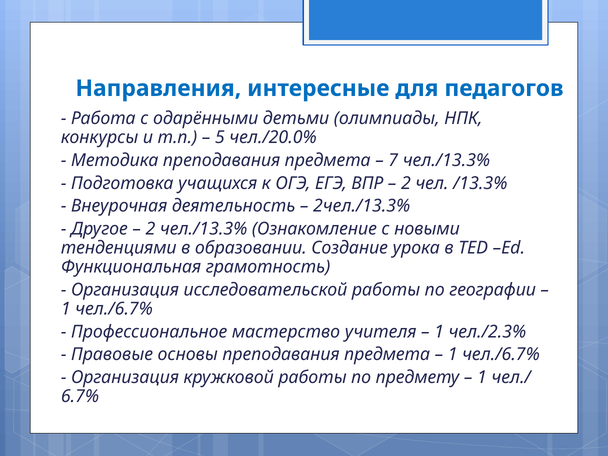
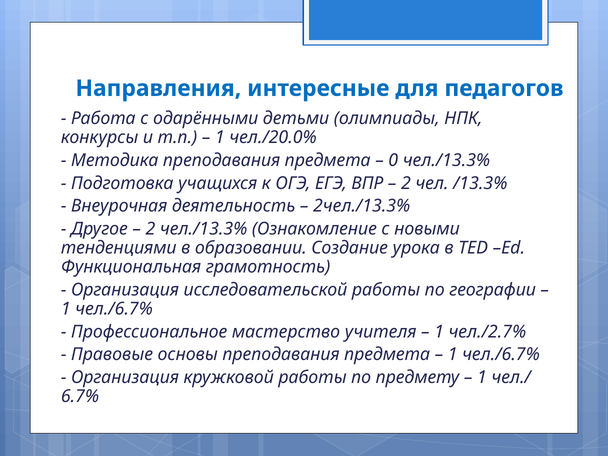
5 at (220, 138): 5 -> 1
7: 7 -> 0
чел./2.3%: чел./2.3% -> чел./2.7%
